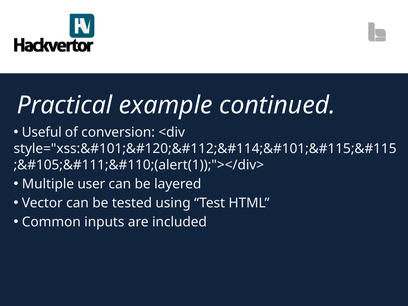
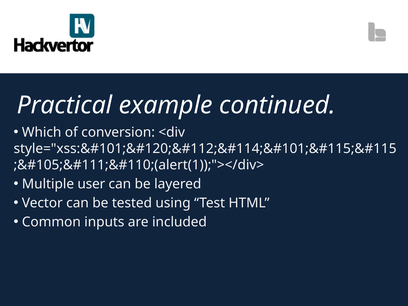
Useful: Useful -> Which
